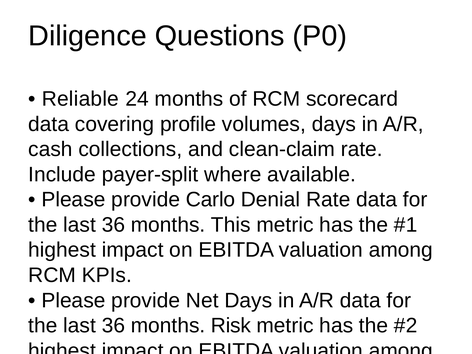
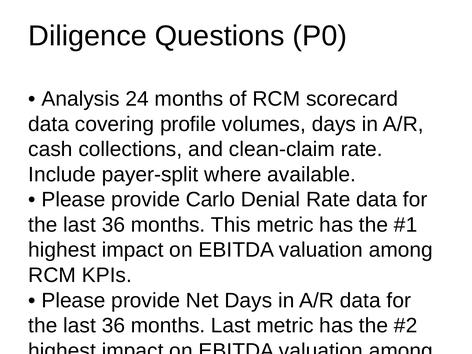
Reliable: Reliable -> Analysis
months Risk: Risk -> Last
